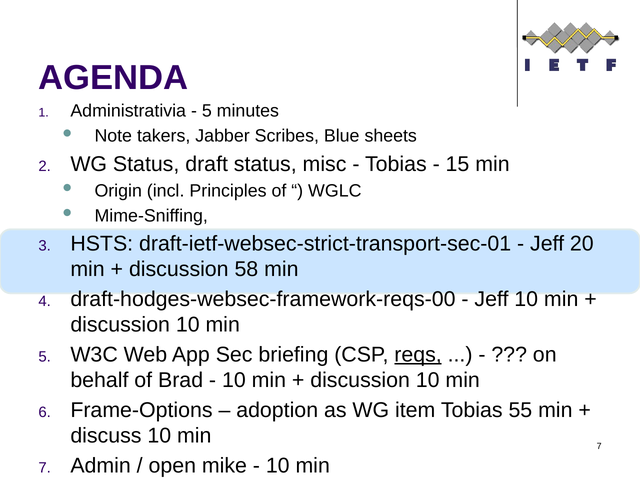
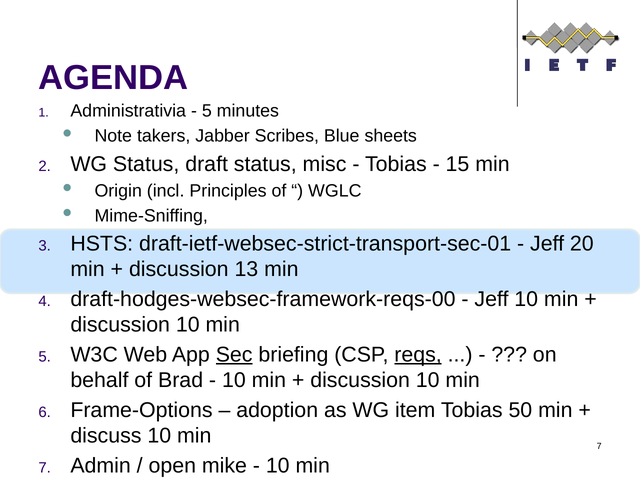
58: 58 -> 13
Sec underline: none -> present
55: 55 -> 50
